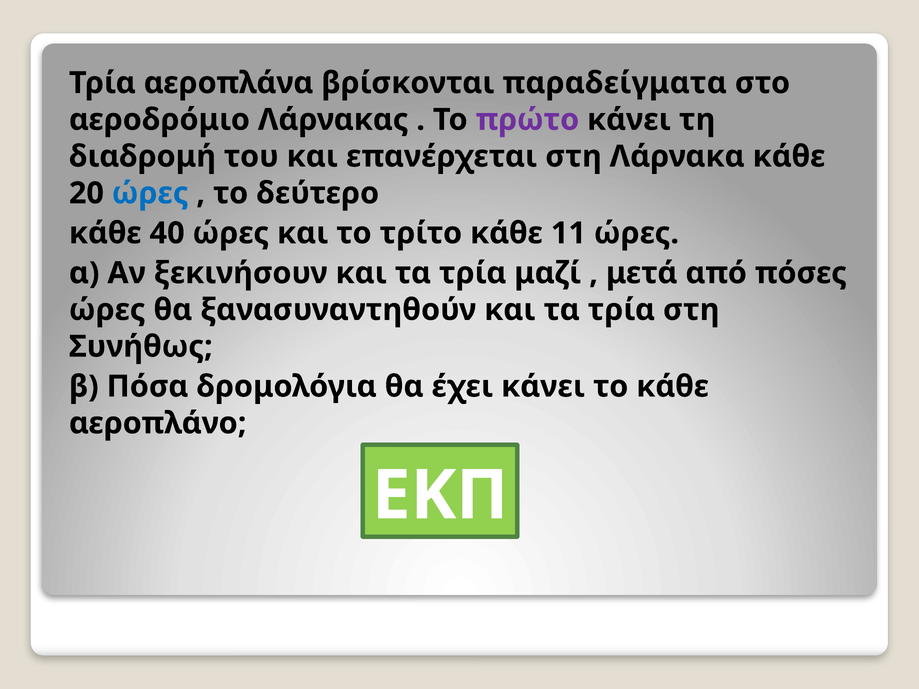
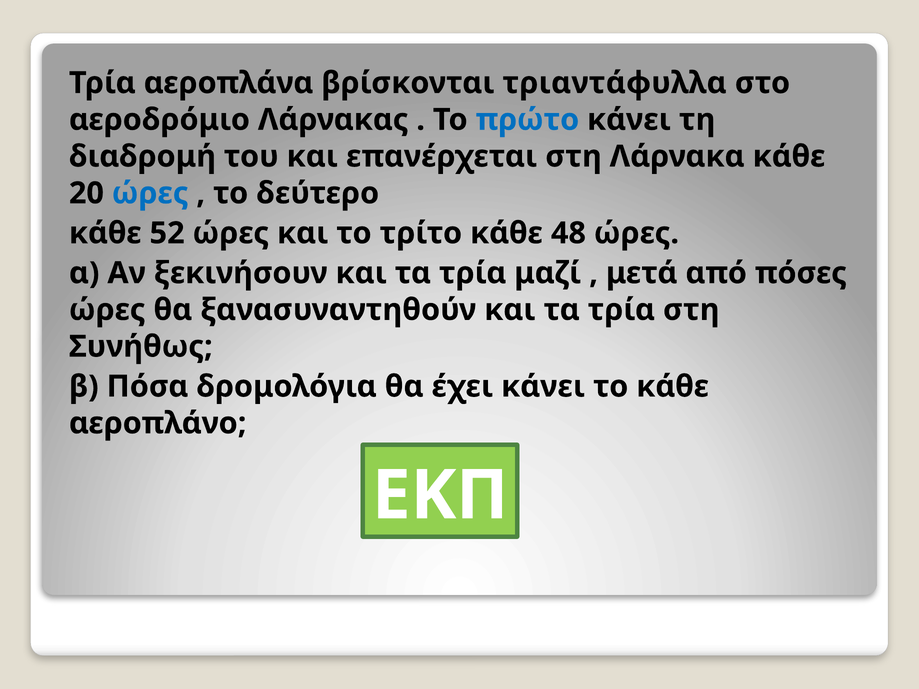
παραδείγματα: παραδείγματα -> τριαντάφυλλα
πρώτο colour: purple -> blue
40: 40 -> 52
11: 11 -> 48
